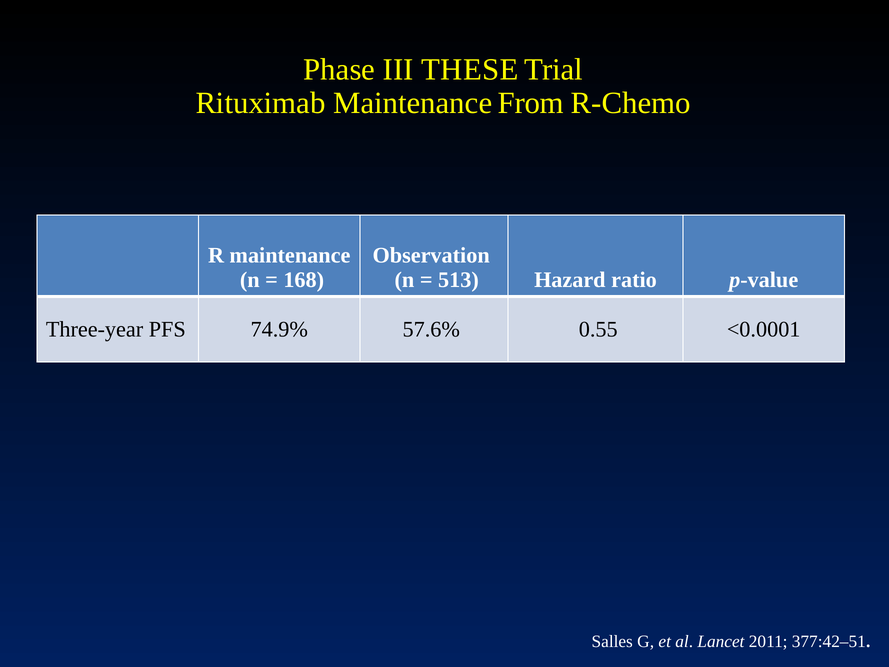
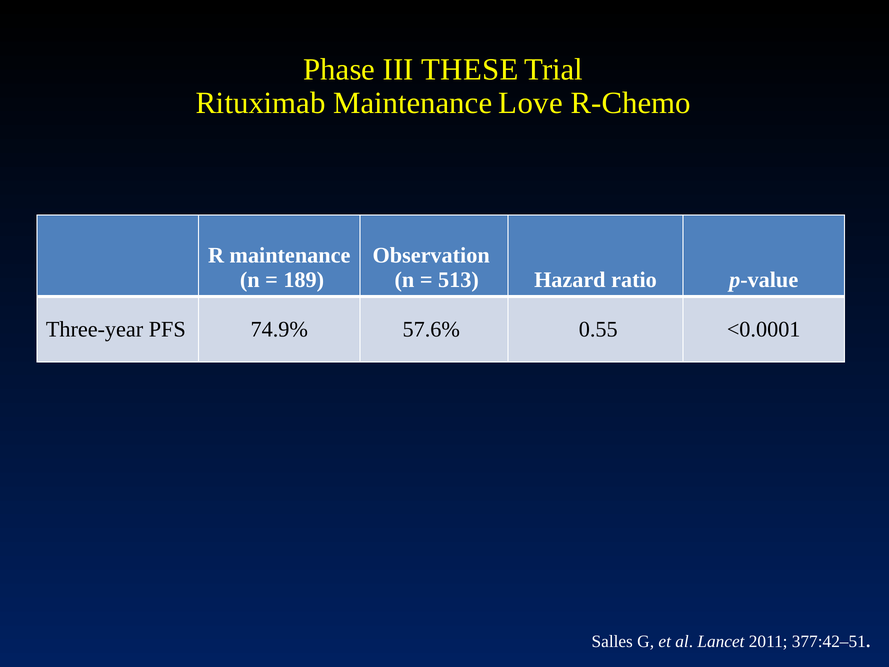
From: From -> Love
168: 168 -> 189
